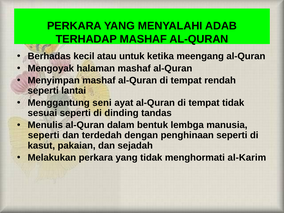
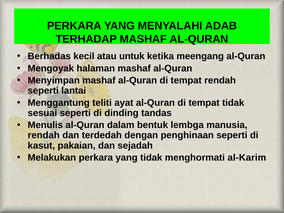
seni: seni -> teliti
seperti at (44, 135): seperti -> rendah
